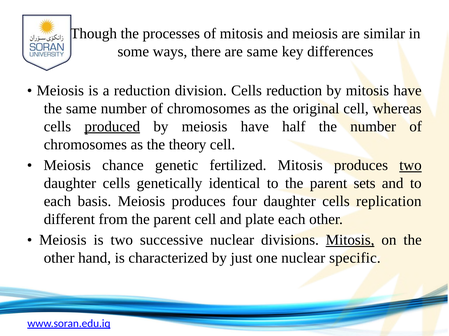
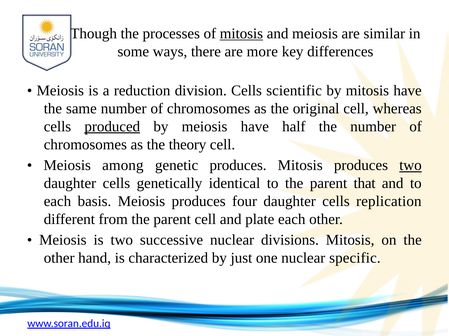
mitosis at (241, 34) underline: none -> present
are same: same -> more
Cells reduction: reduction -> scientific
chance: chance -> among
genetic fertilized: fertilized -> produces
sets: sets -> that
Mitosis at (350, 241) underline: present -> none
